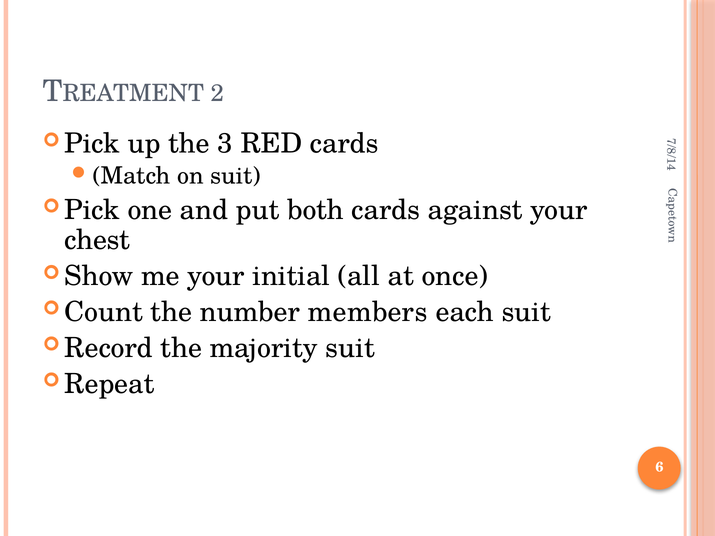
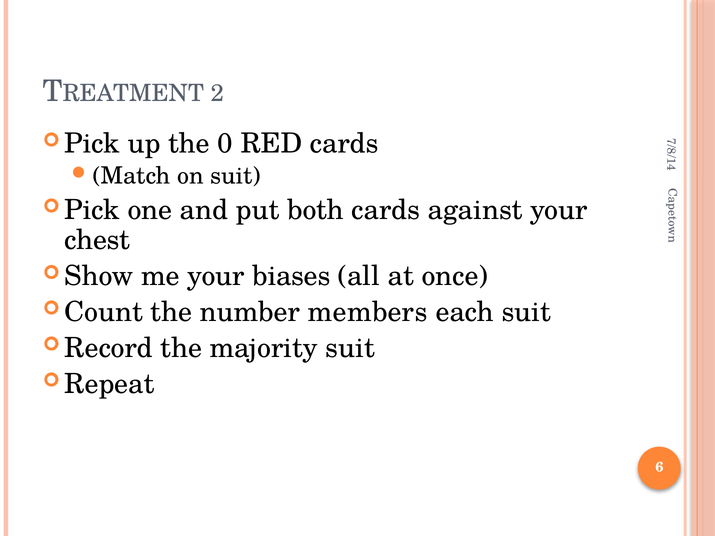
3: 3 -> 0
initial: initial -> biases
